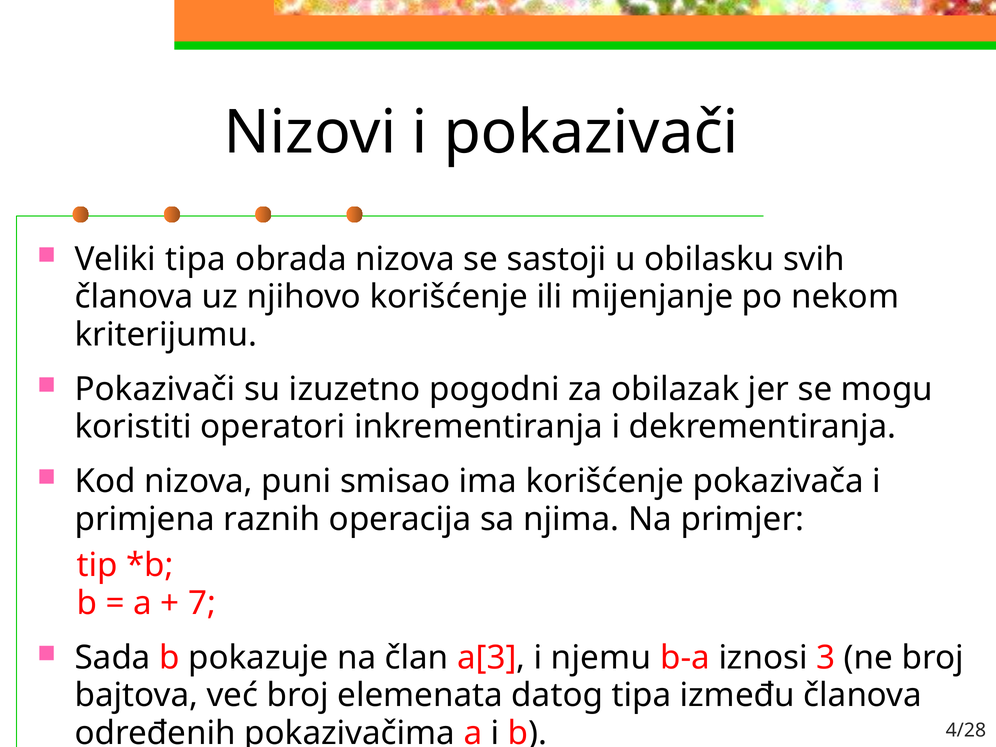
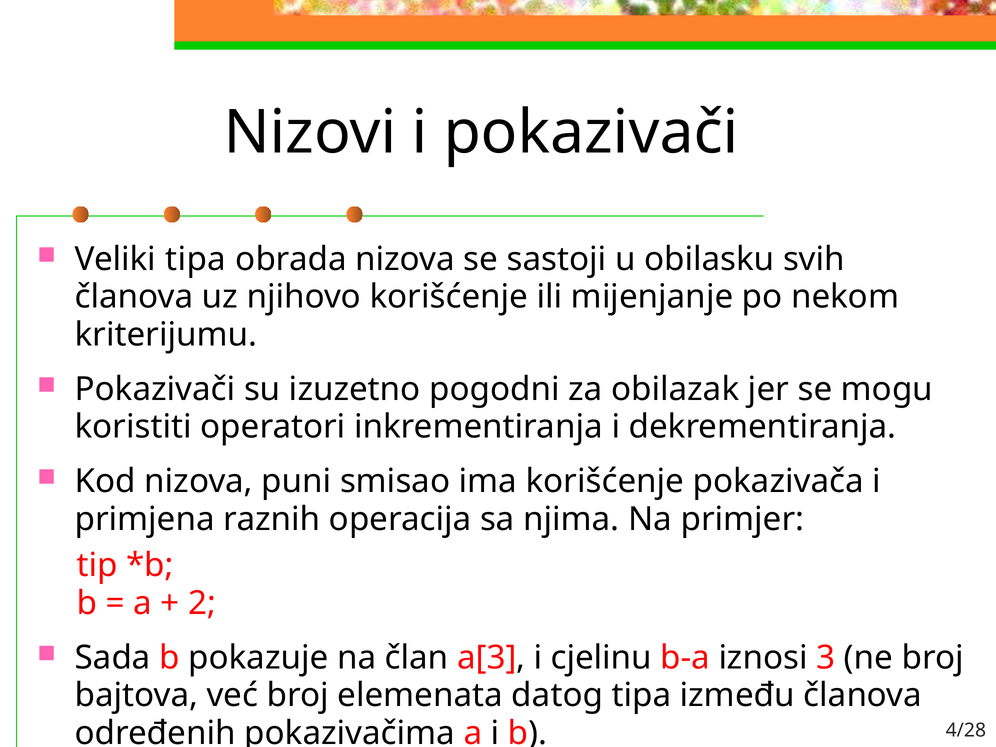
7: 7 -> 2
njemu: njemu -> cjelinu
